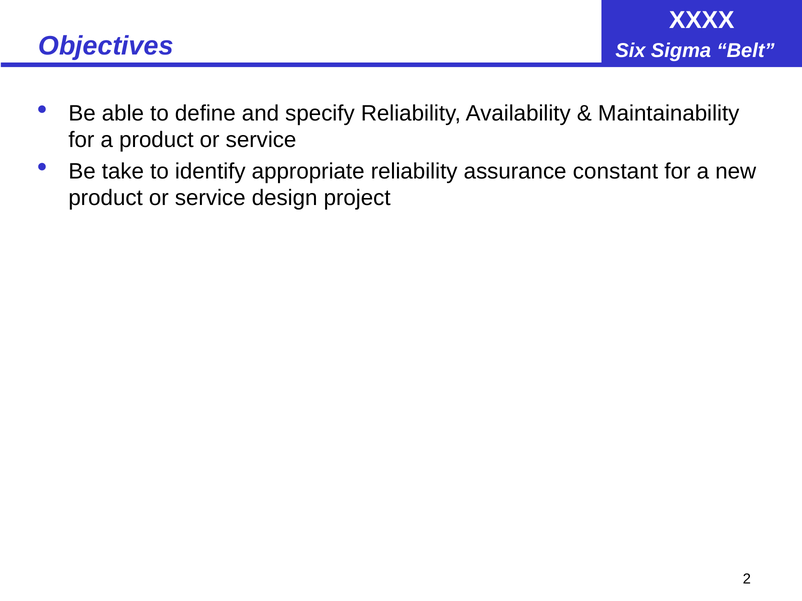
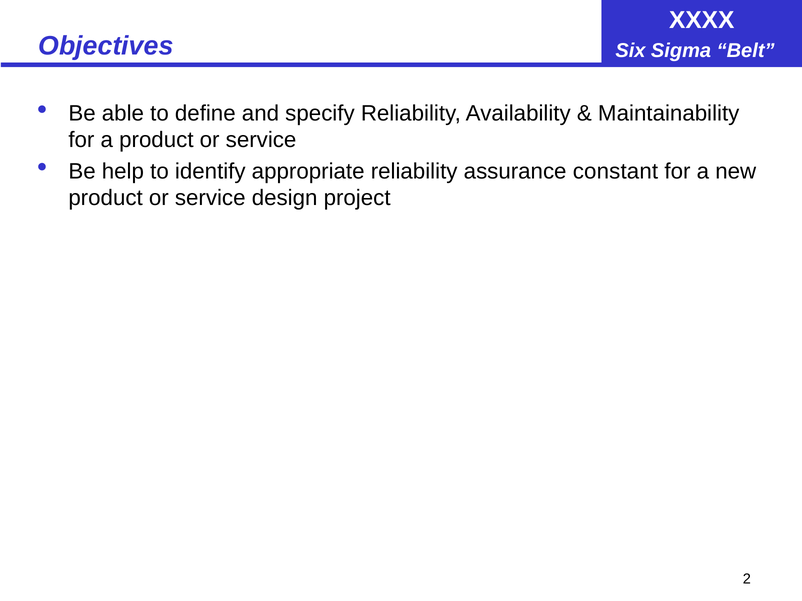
take: take -> help
